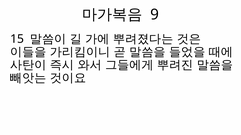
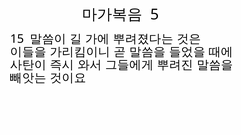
9: 9 -> 5
